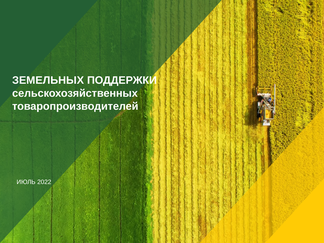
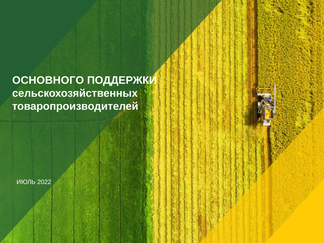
ЗЕМЕЛЬНЫХ: ЗЕМЕЛЬНЫХ -> ОСНОВНОГО
